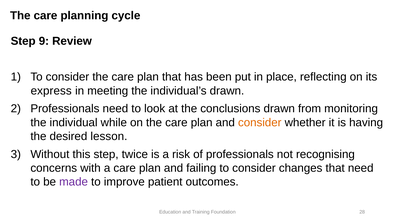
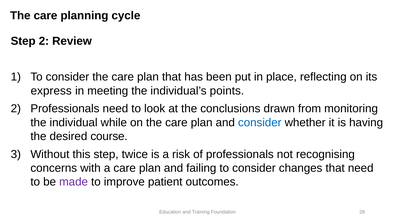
Step 9: 9 -> 2
individual’s drawn: drawn -> points
consider at (260, 123) colour: orange -> blue
lesson: lesson -> course
